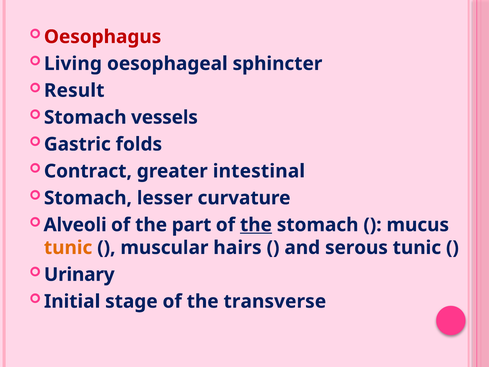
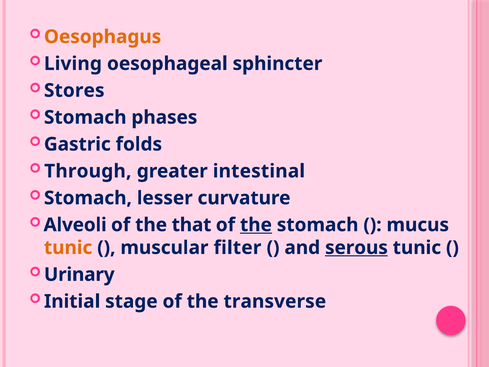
Oesophagus colour: red -> orange
Result: Result -> Stores
vessels: vessels -> phases
Contract: Contract -> Through
part: part -> that
hairs: hairs -> filter
serous underline: none -> present
